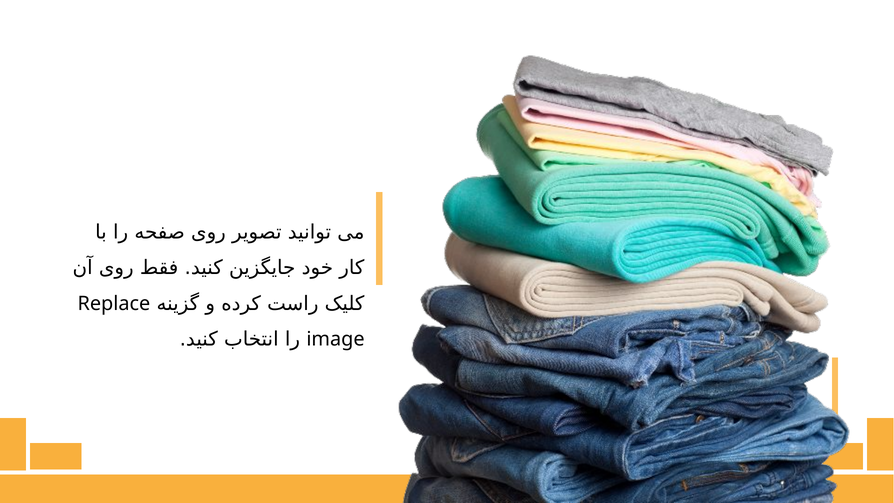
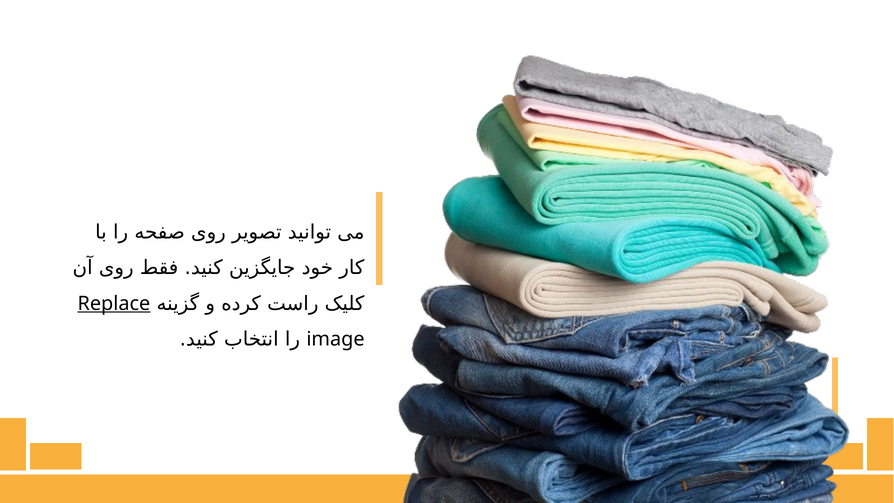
Replace underline: none -> present
